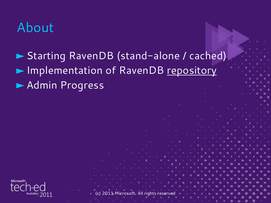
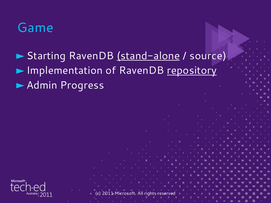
About: About -> Game
stand-alone underline: none -> present
cached: cached -> source
